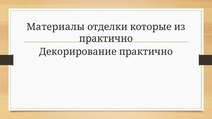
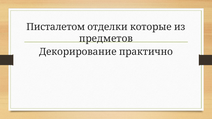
Материалы: Материалы -> Писталетом
практично at (106, 39): практично -> предметов
